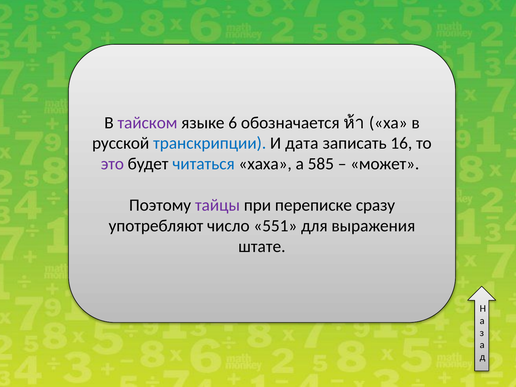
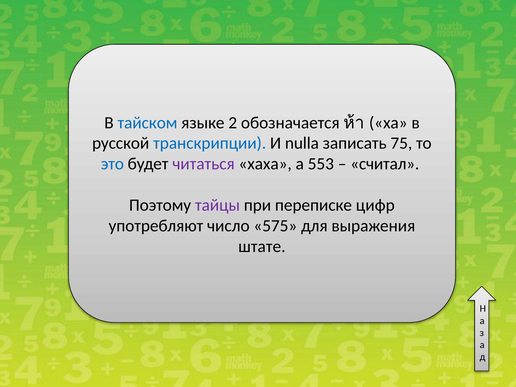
тайском colour: purple -> blue
6: 6 -> 2
дата: дата -> nulla
16: 16 -> 75
это colour: purple -> blue
читаться colour: blue -> purple
585: 585 -> 553
может: может -> считал
сразу: сразу -> цифр
551: 551 -> 575
